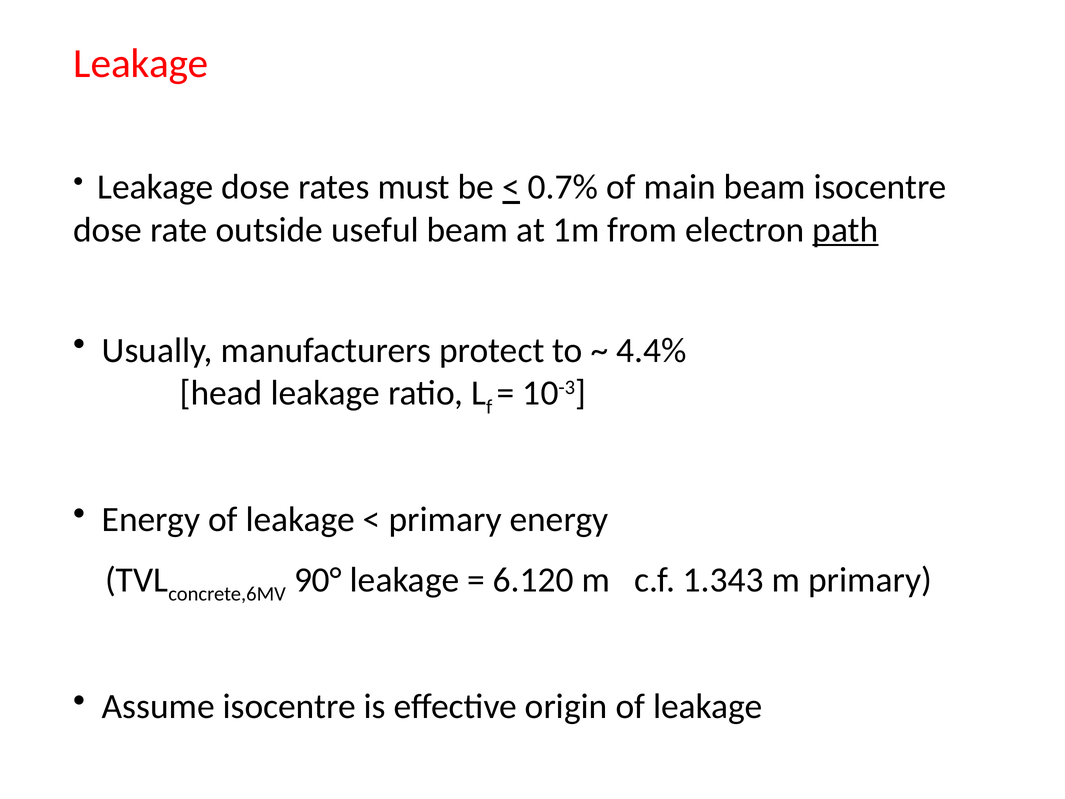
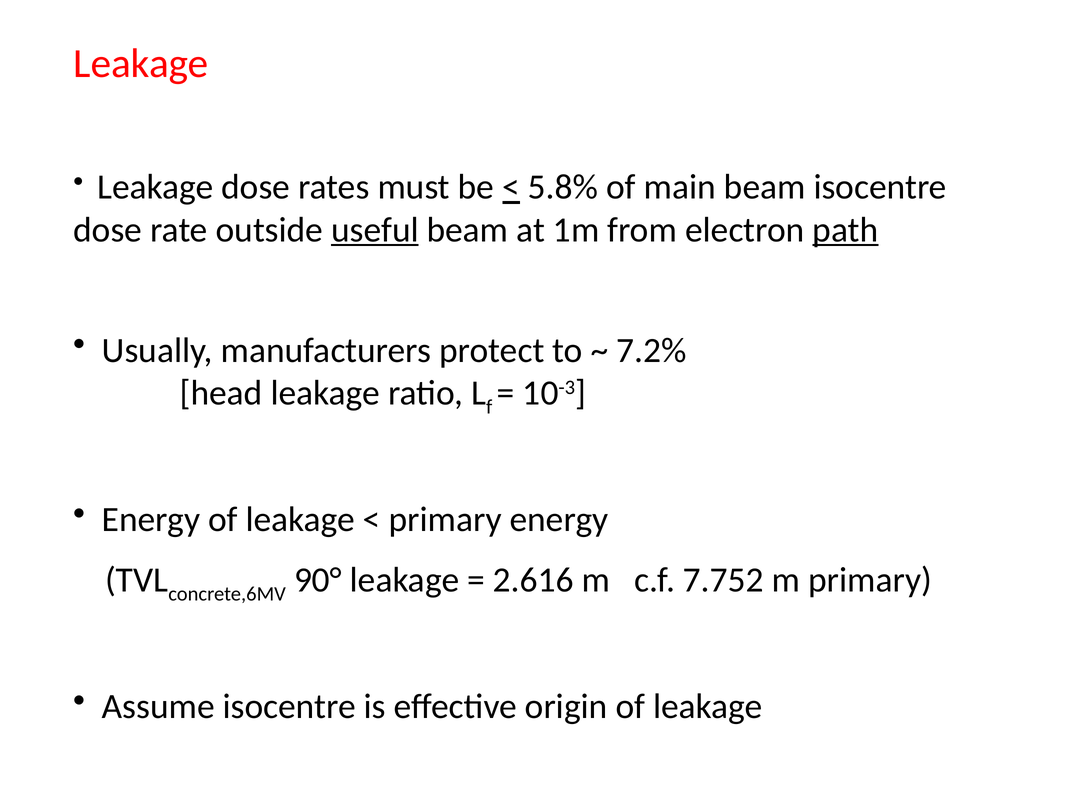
0.7%: 0.7% -> 5.8%
useful underline: none -> present
4.4%: 4.4% -> 7.2%
6.120: 6.120 -> 2.616
1.343: 1.343 -> 7.752
